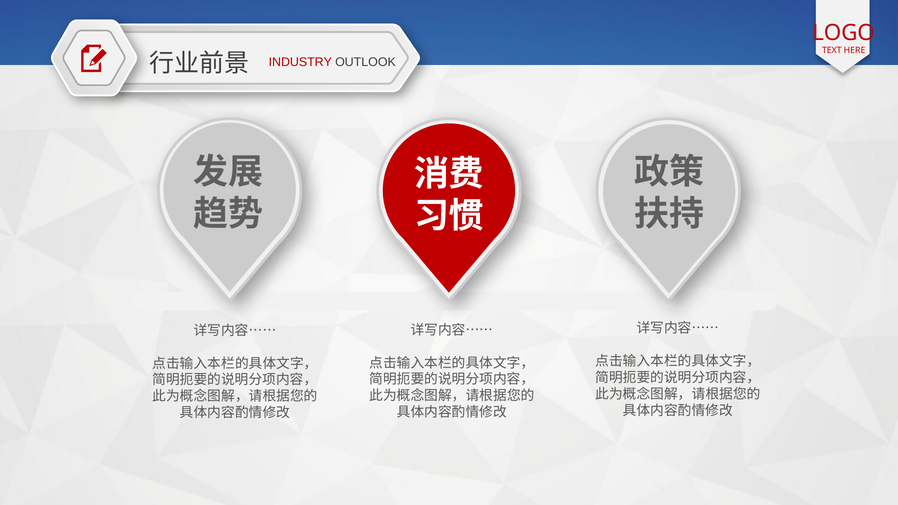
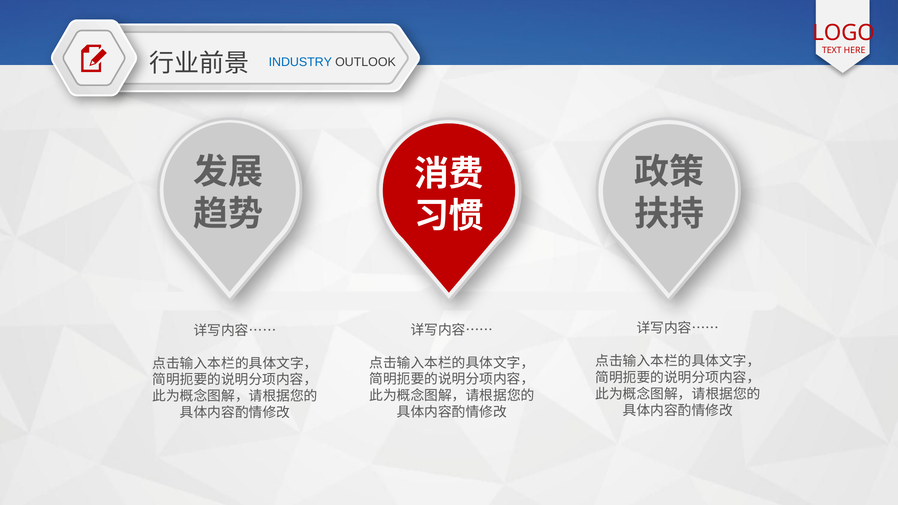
INDUSTRY colour: red -> blue
